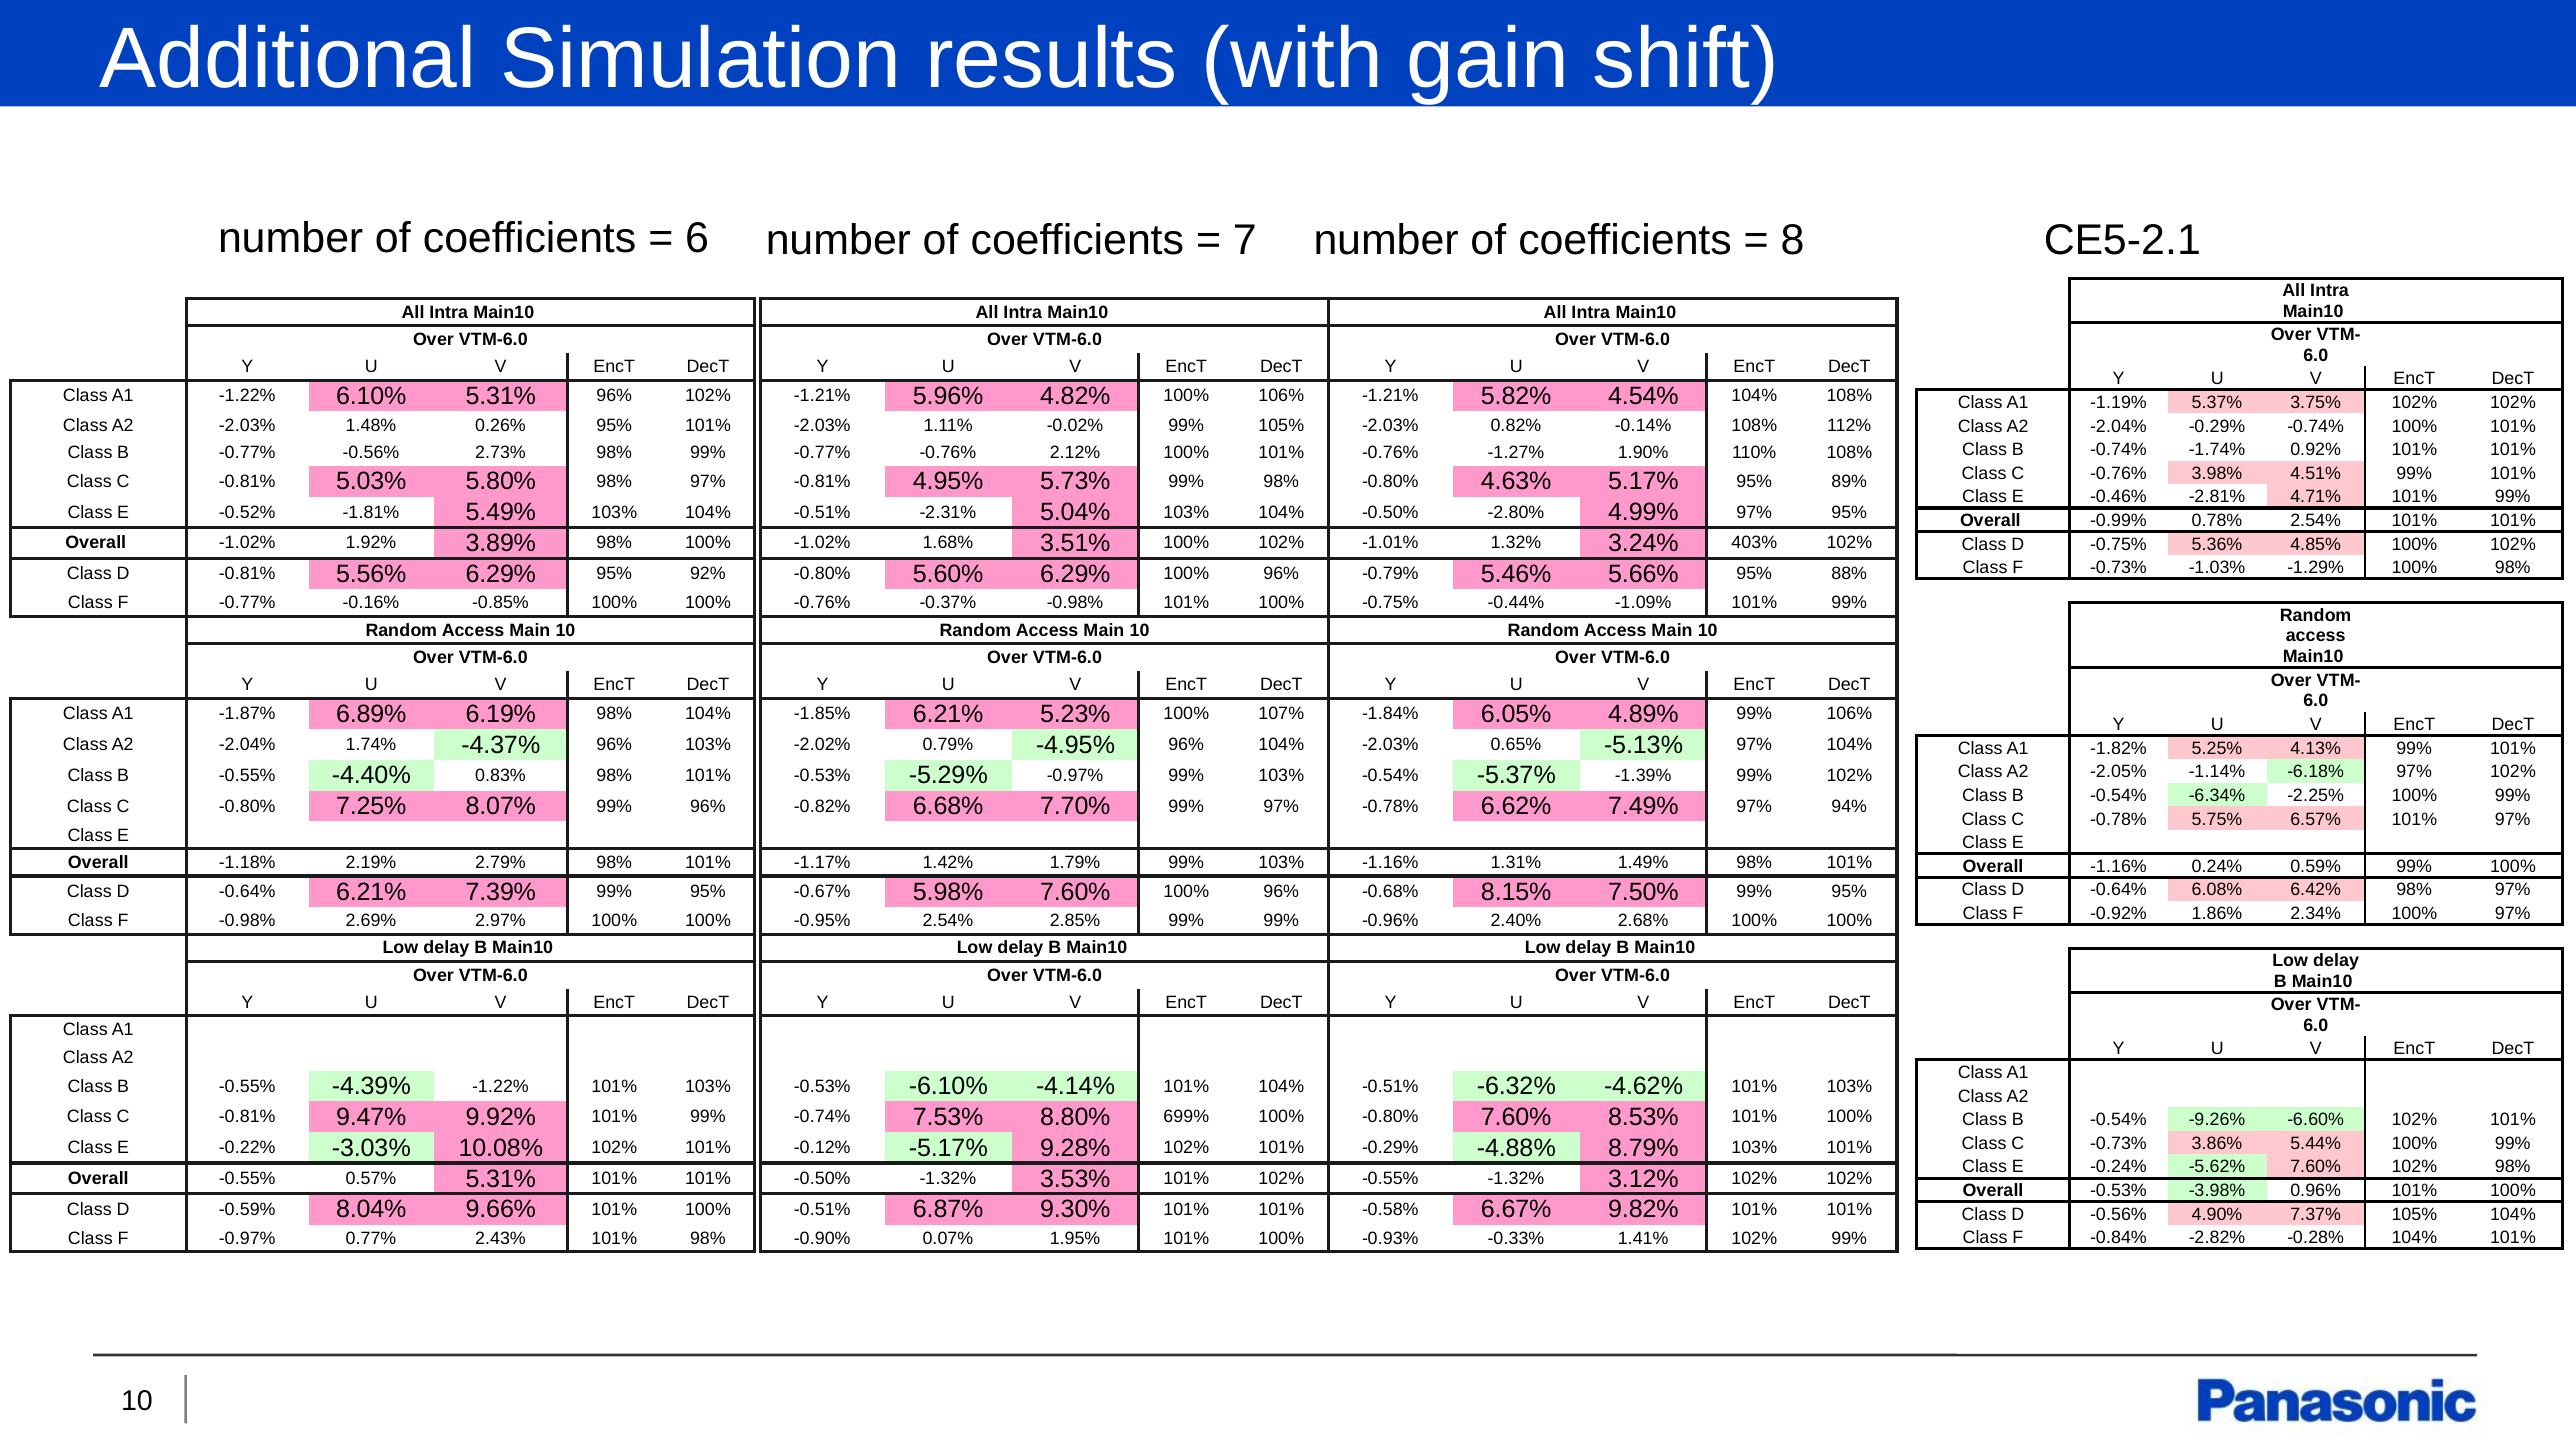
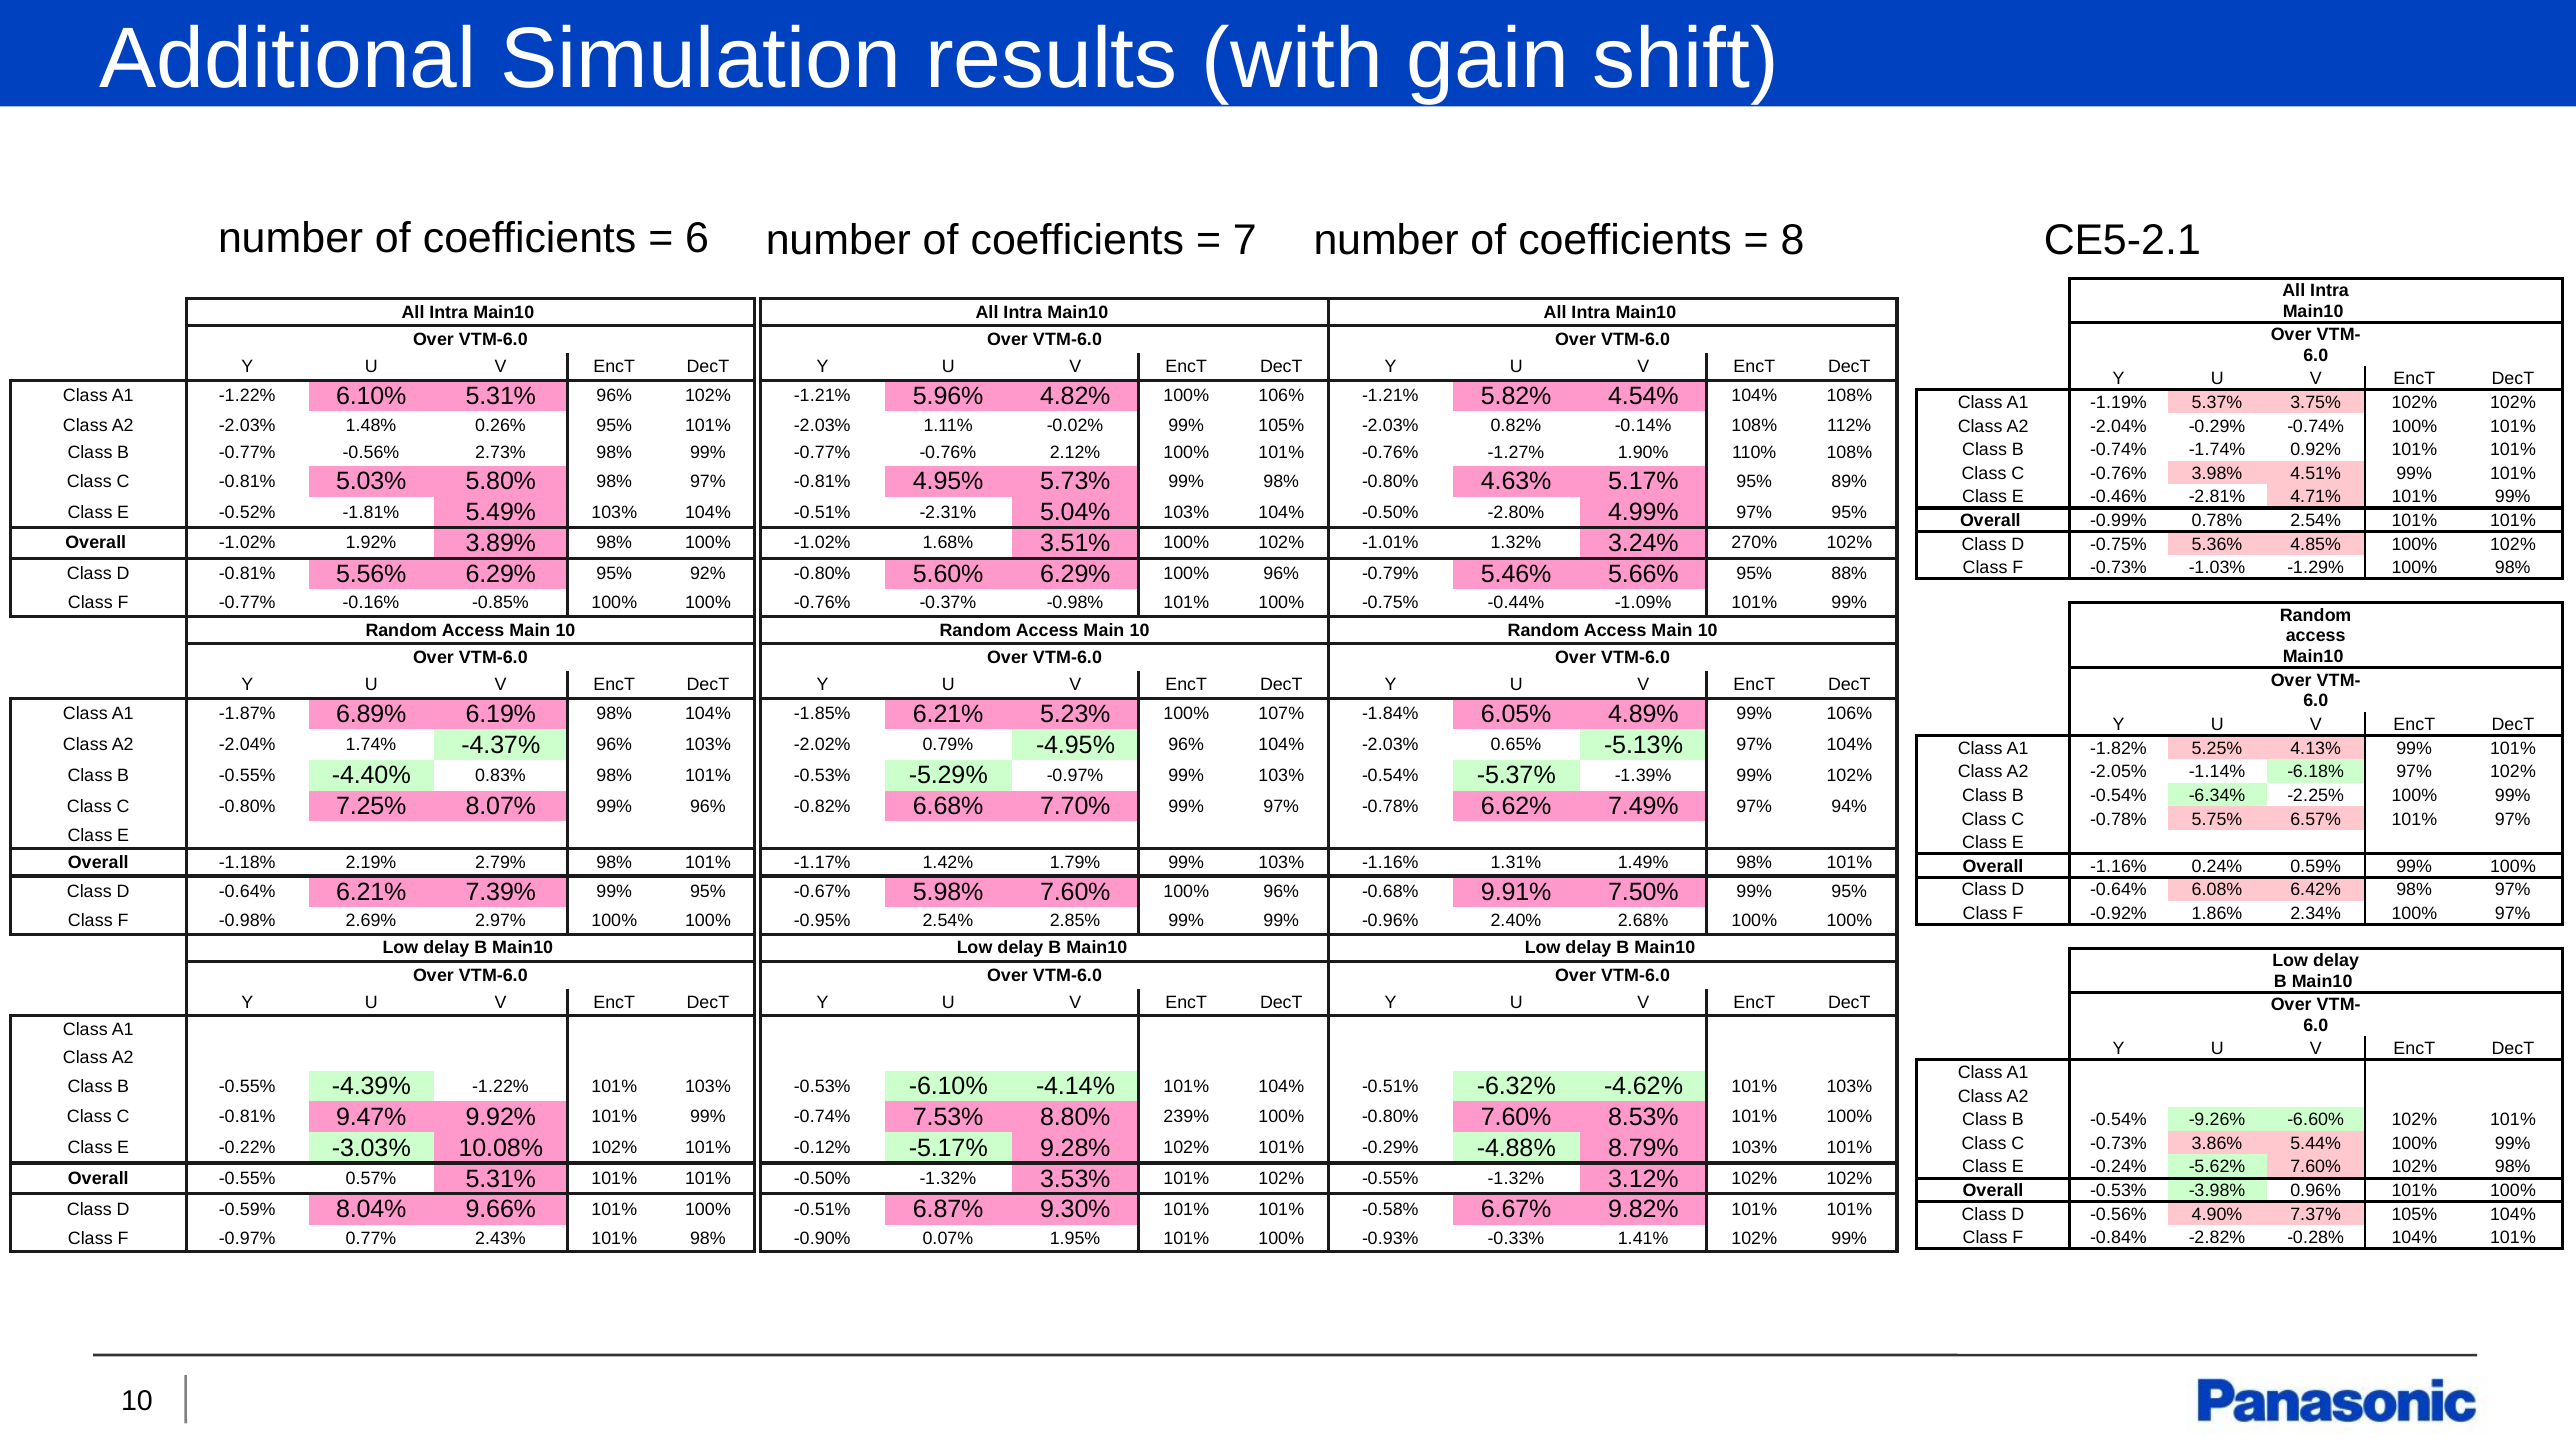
403%: 403% -> 270%
8.15%: 8.15% -> 9.91%
699%: 699% -> 239%
